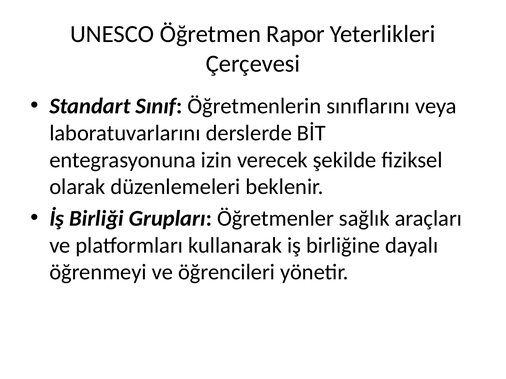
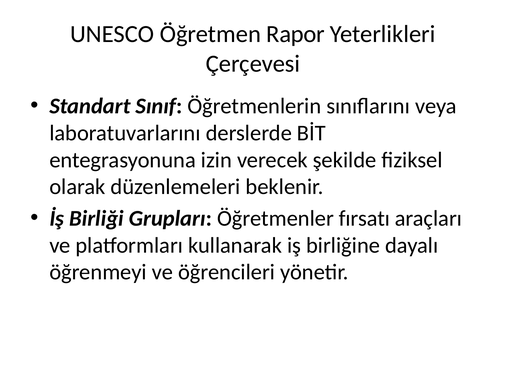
sağlık: sağlık -> fırsatı
